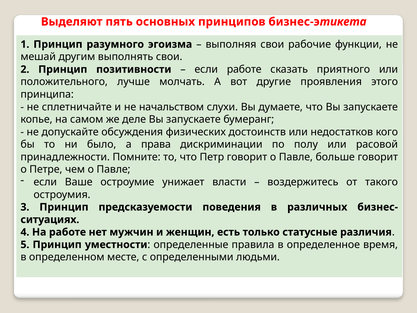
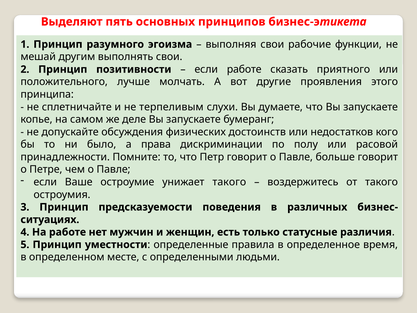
начальством: начальством -> терпеливым
унижает власти: власти -> такого
